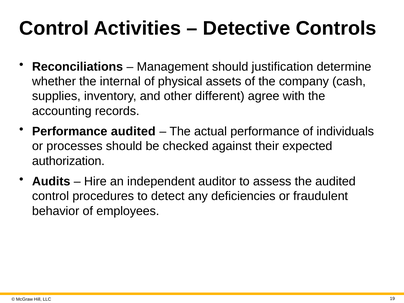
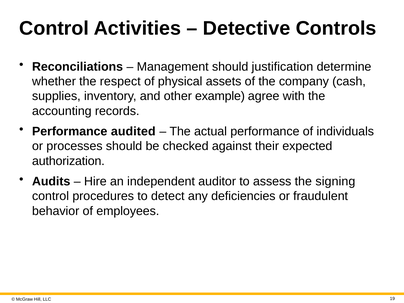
internal: internal -> respect
different: different -> example
the audited: audited -> signing
